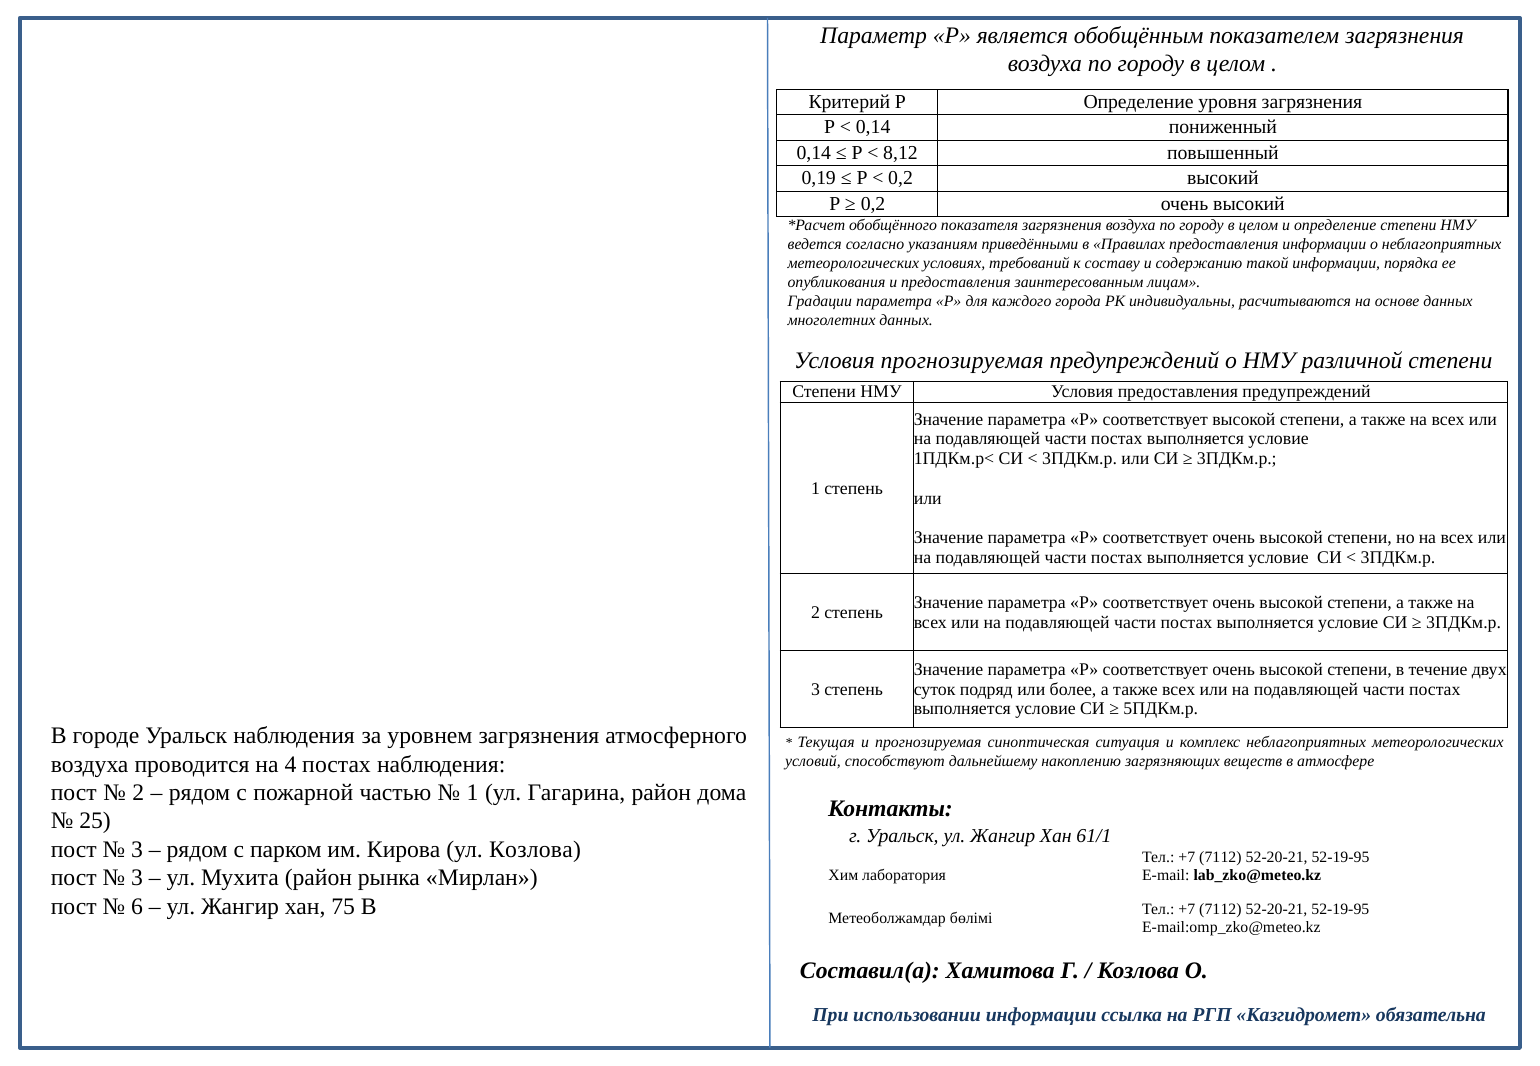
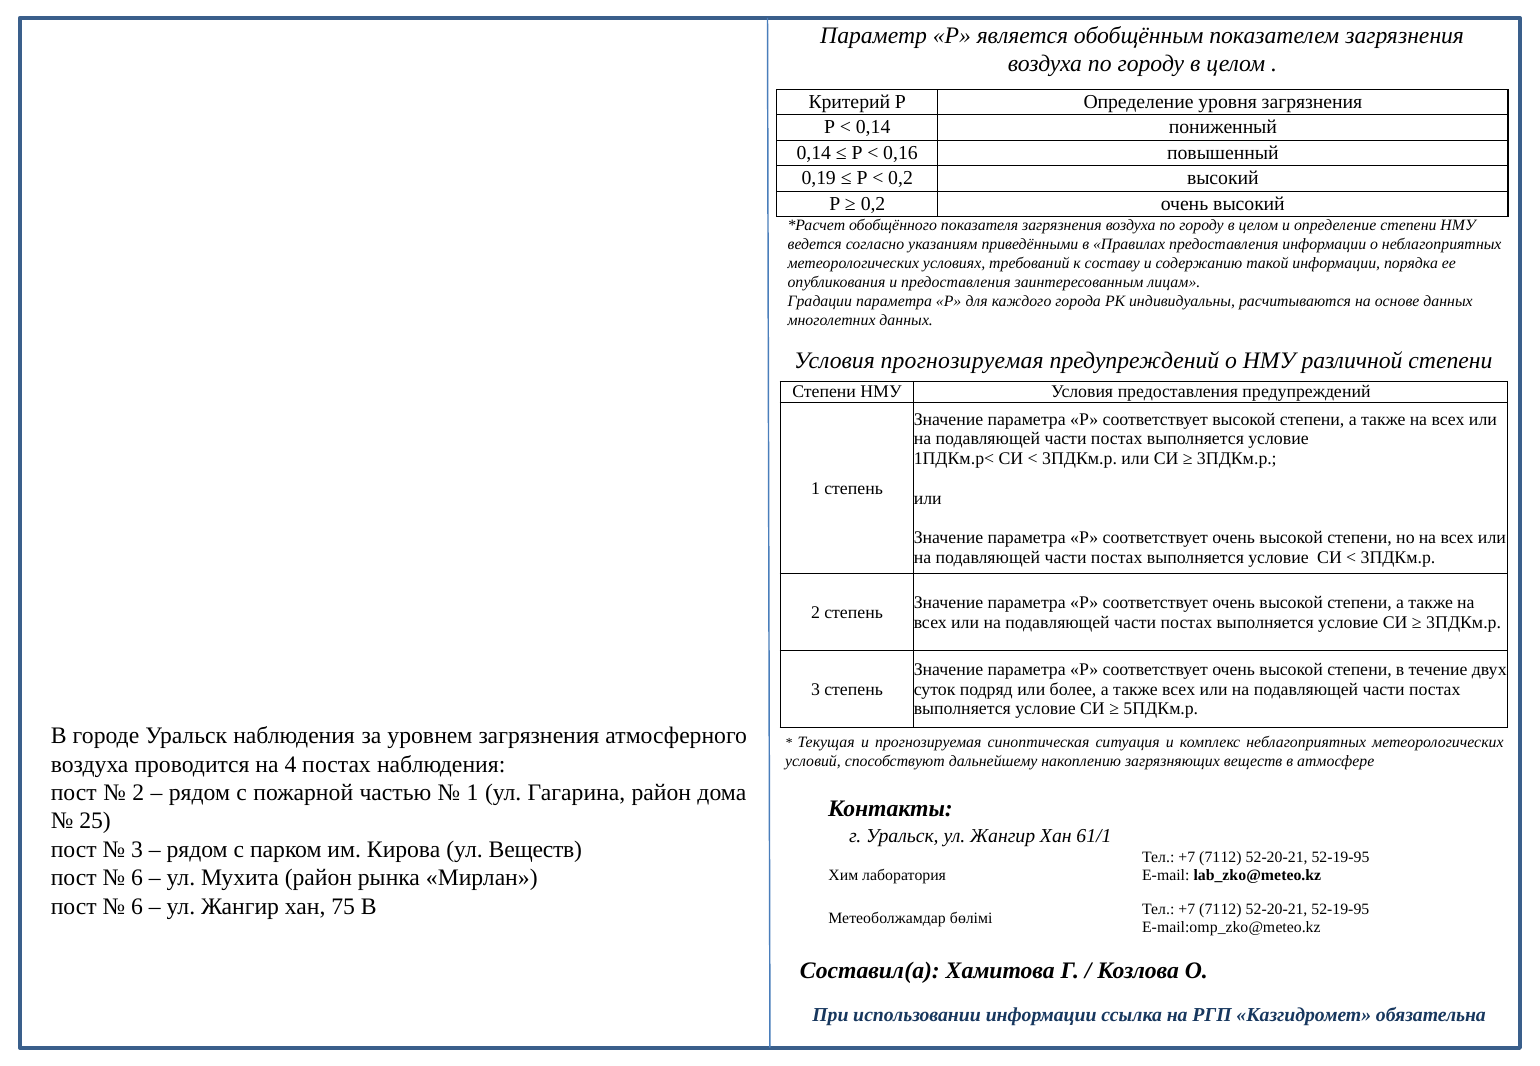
8,12: 8,12 -> 0,16
ул Козлова: Козлова -> Веществ
3 at (137, 878): 3 -> 6
